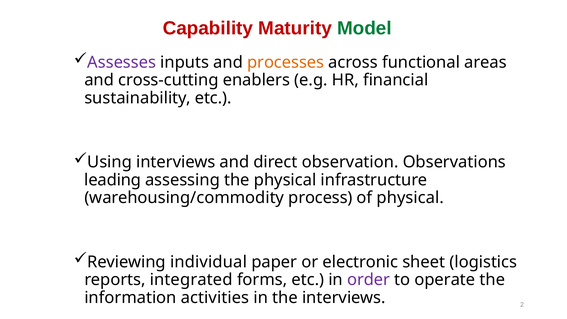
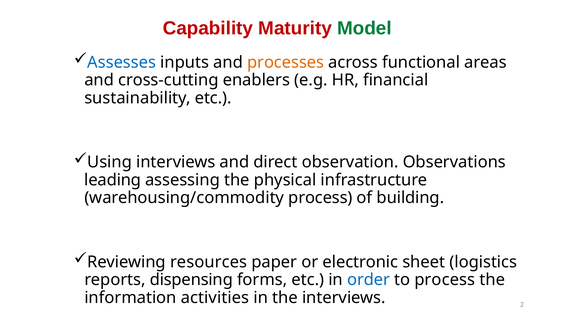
Assesses colour: purple -> blue
of physical: physical -> building
individual: individual -> resources
integrated: integrated -> dispensing
order colour: purple -> blue
to operate: operate -> process
